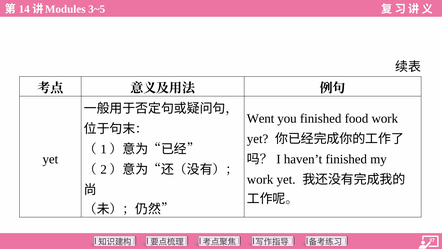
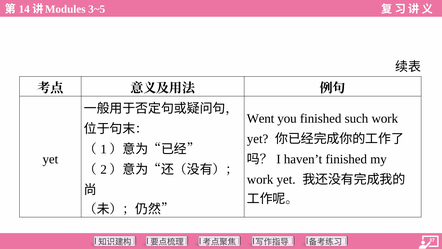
food: food -> such
